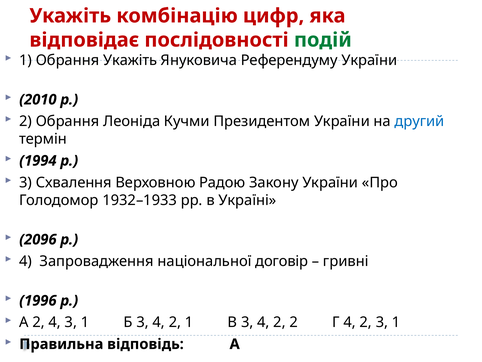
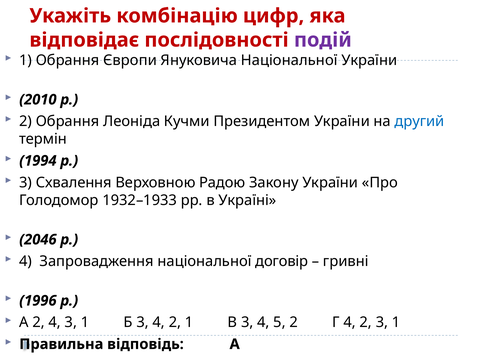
подій colour: green -> purple
Обрання Укажіть: Укажіть -> Європи
Януковича Референдуму: Референдуму -> Національної
2096: 2096 -> 2046
В 3 4 2: 2 -> 5
